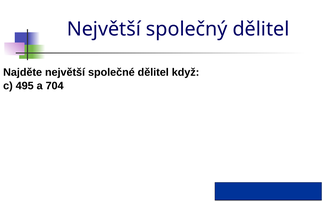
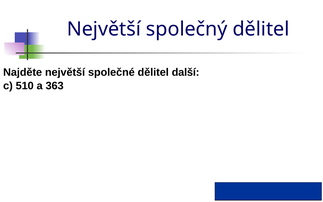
když: když -> další
495: 495 -> 510
704: 704 -> 363
